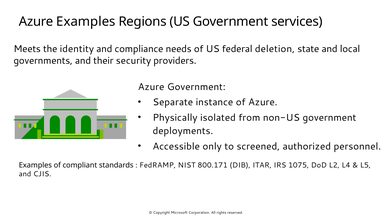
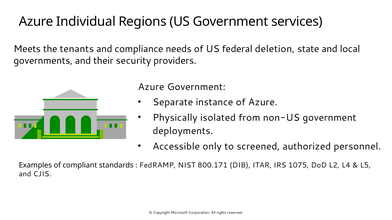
Azure Examples: Examples -> Individual
identity: identity -> tenants
